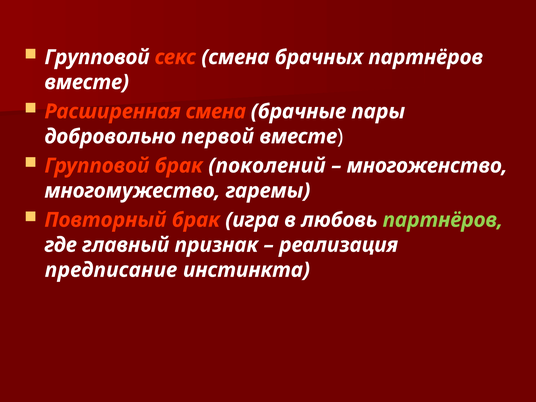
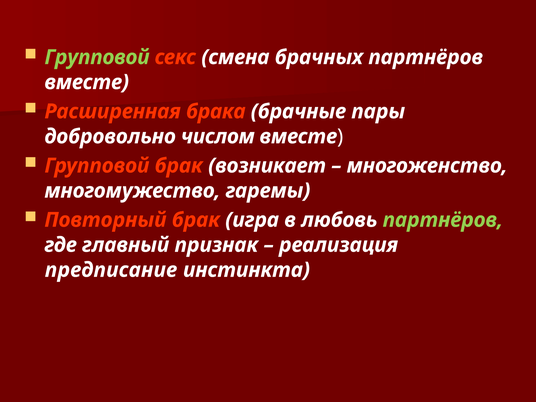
Групповой at (97, 57) colour: white -> light green
Расширенная смена: смена -> брака
первой: первой -> числом
поколений: поколений -> возникает
